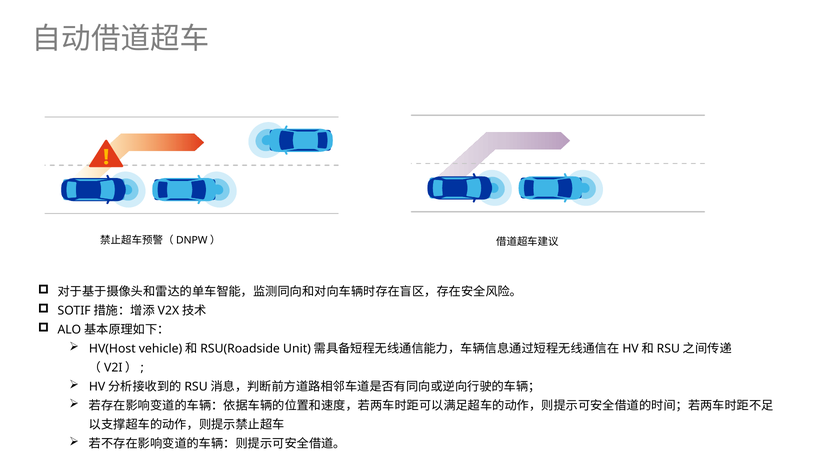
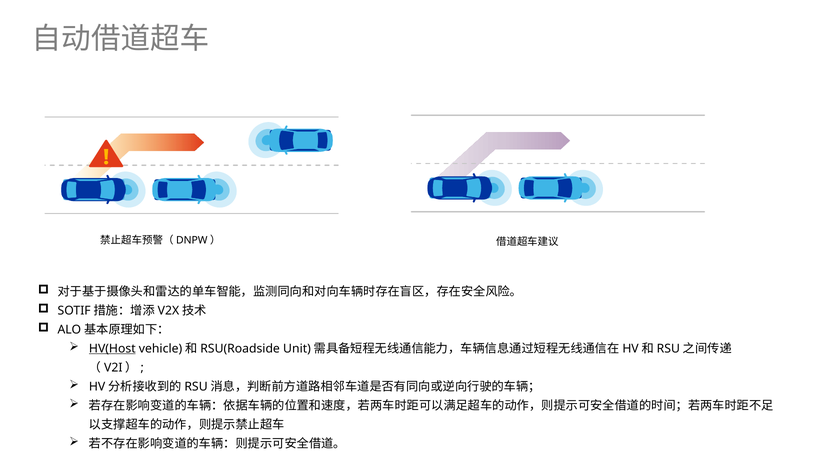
HV(Host underline: none -> present
